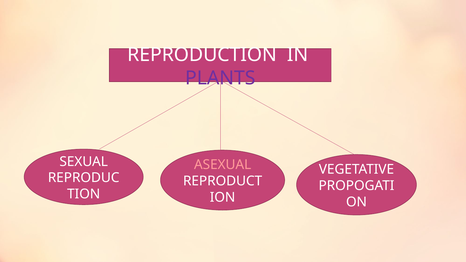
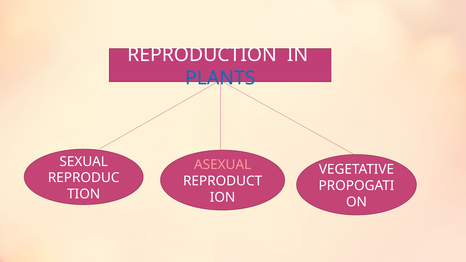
PLANTS colour: purple -> blue
